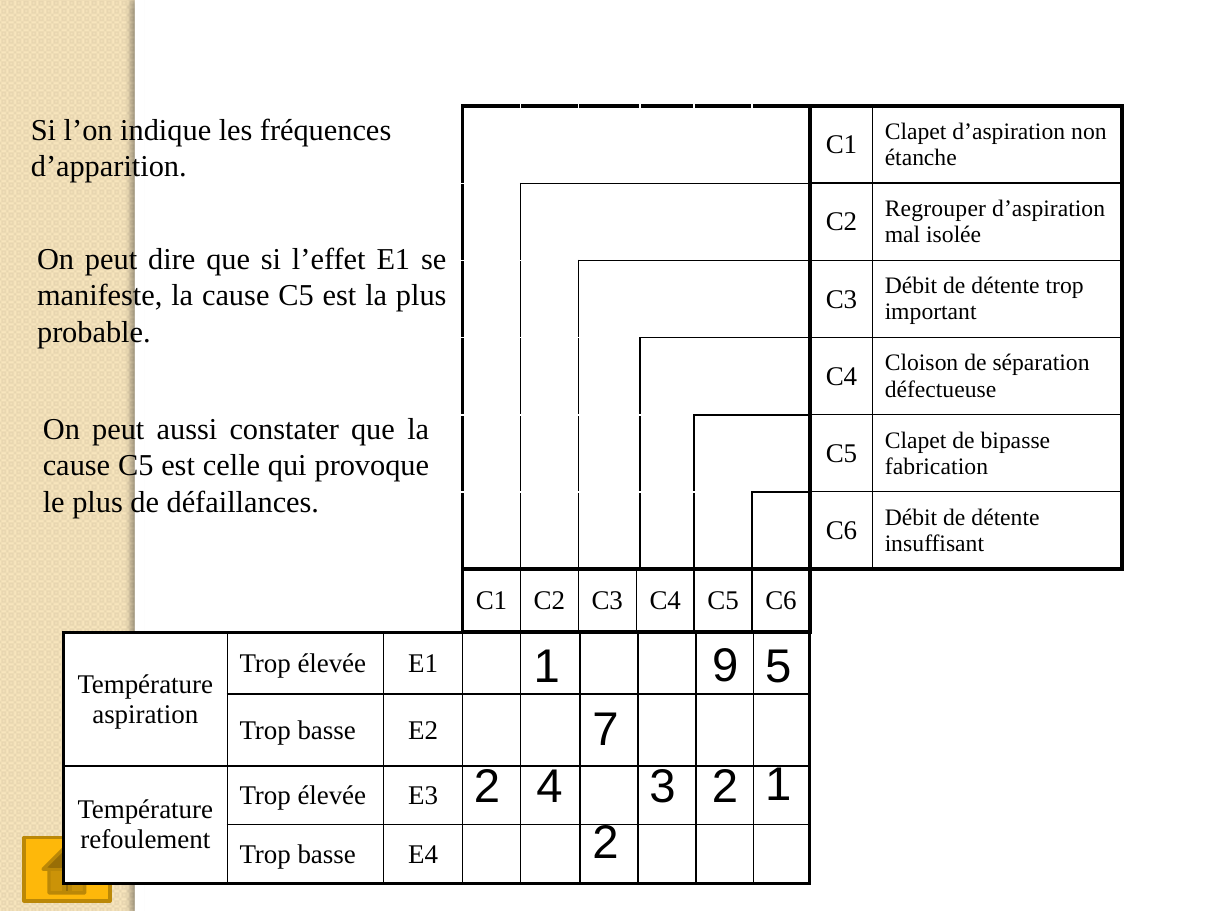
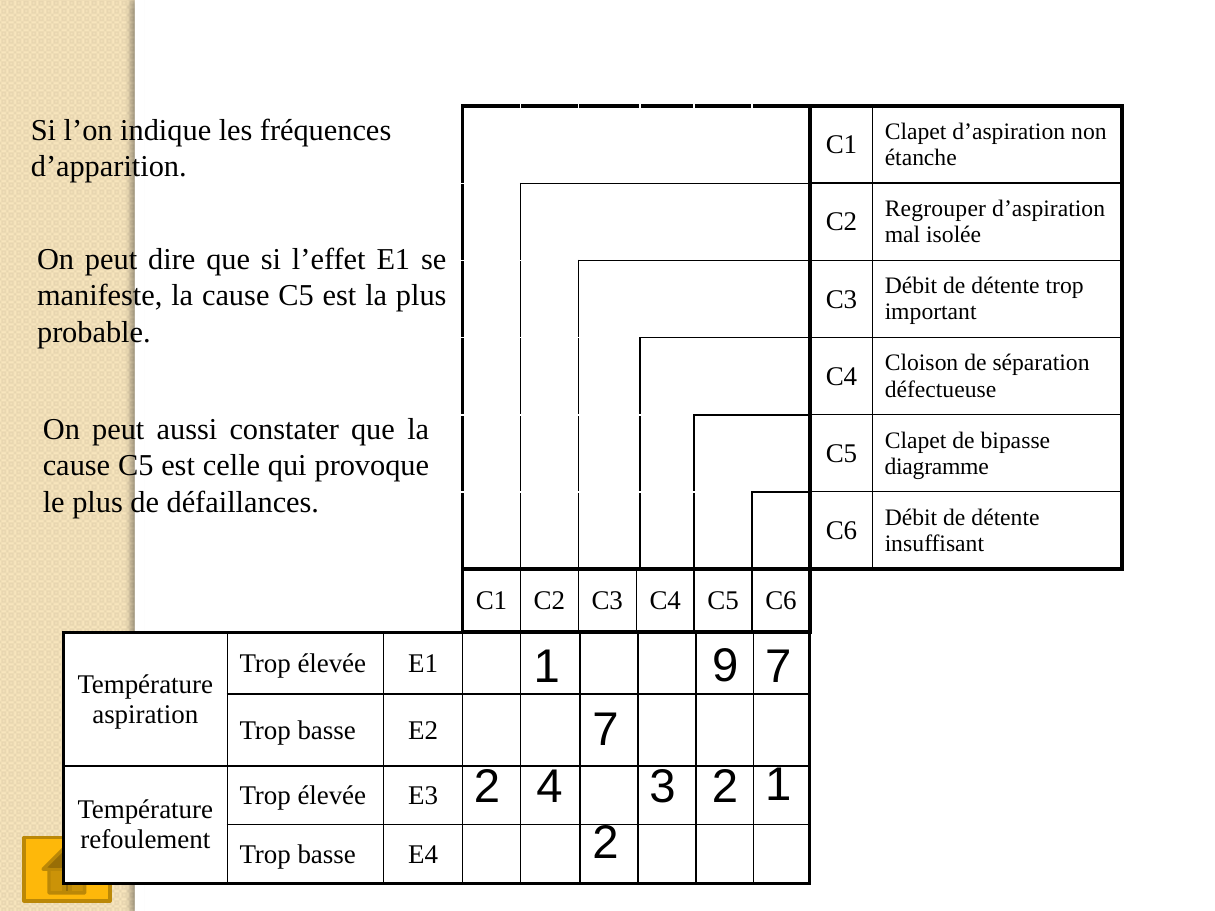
fabrication: fabrication -> diagramme
9 5: 5 -> 7
